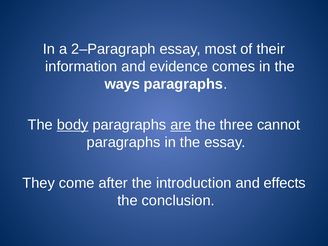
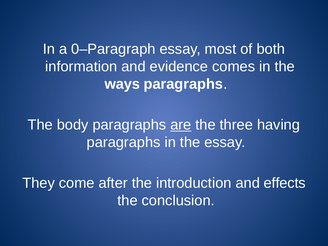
2–Paragraph: 2–Paragraph -> 0–Paragraph
their: their -> both
body underline: present -> none
cannot: cannot -> having
